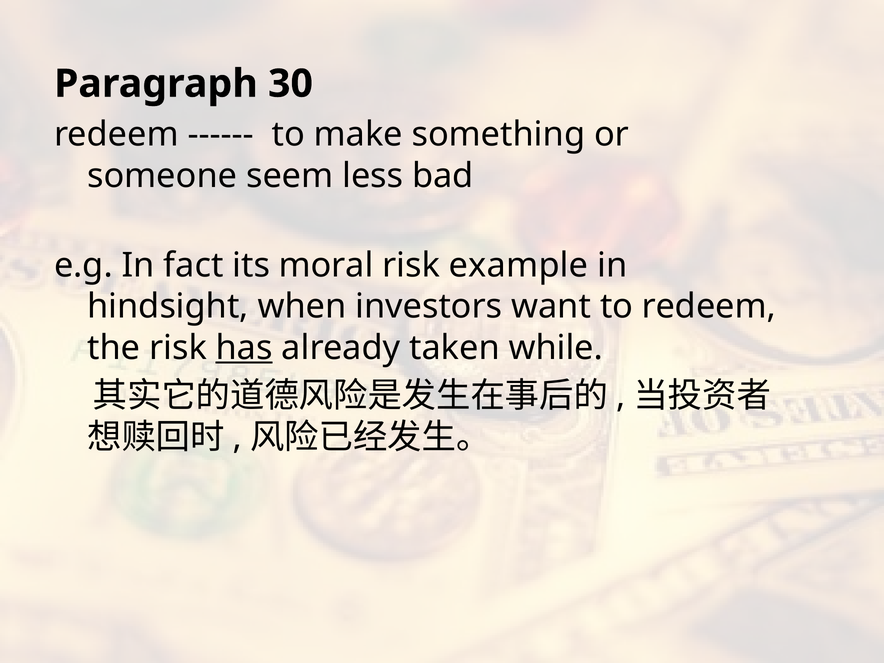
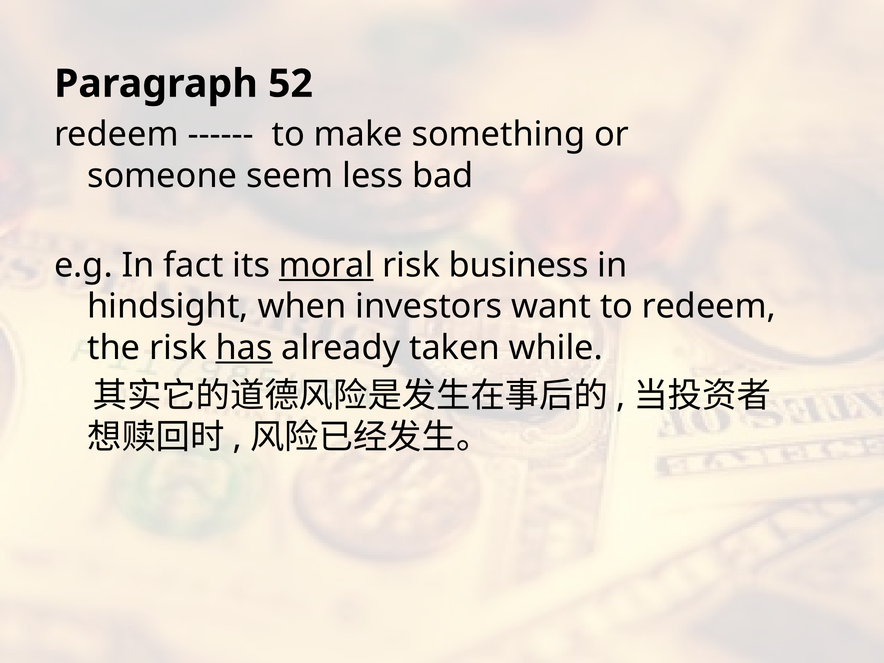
30: 30 -> 52
moral underline: none -> present
example: example -> business
